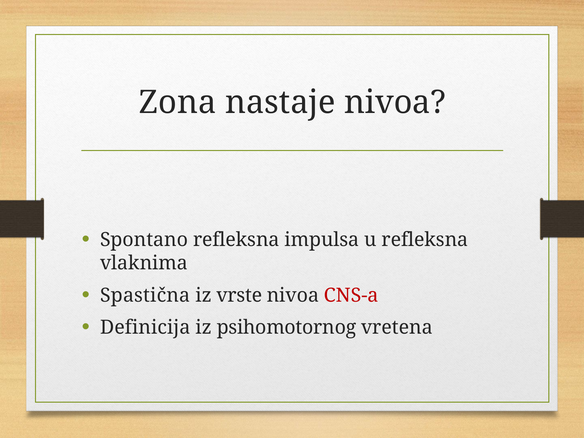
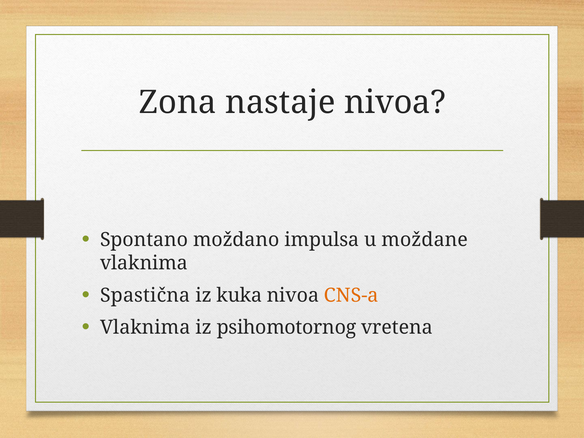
Spontano refleksna: refleksna -> moždano
u refleksna: refleksna -> moždane
vrste: vrste -> kuka
CNS-a colour: red -> orange
Definicija at (145, 327): Definicija -> Vlaknima
